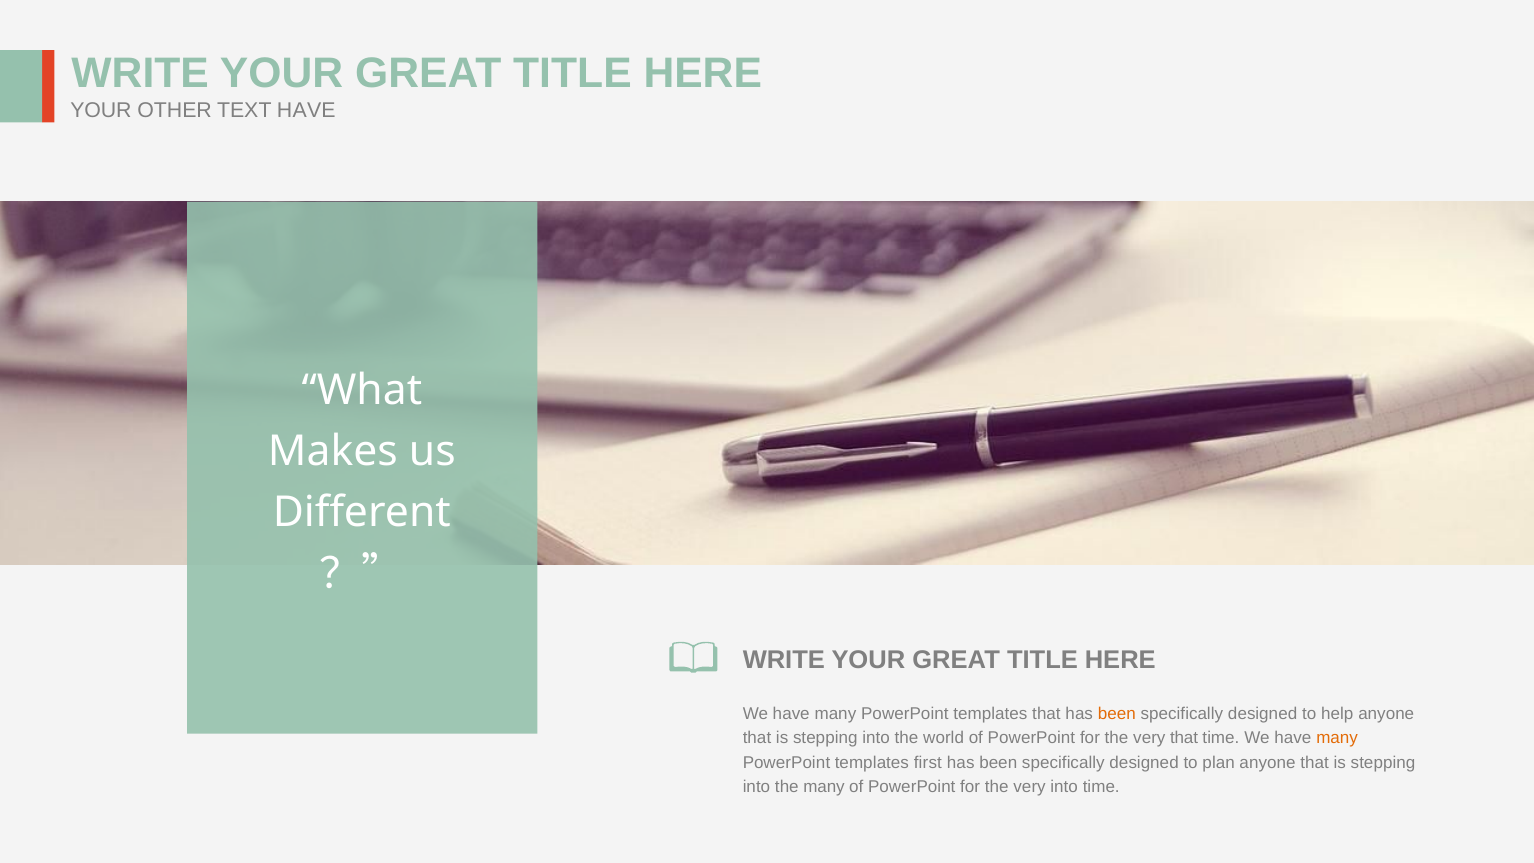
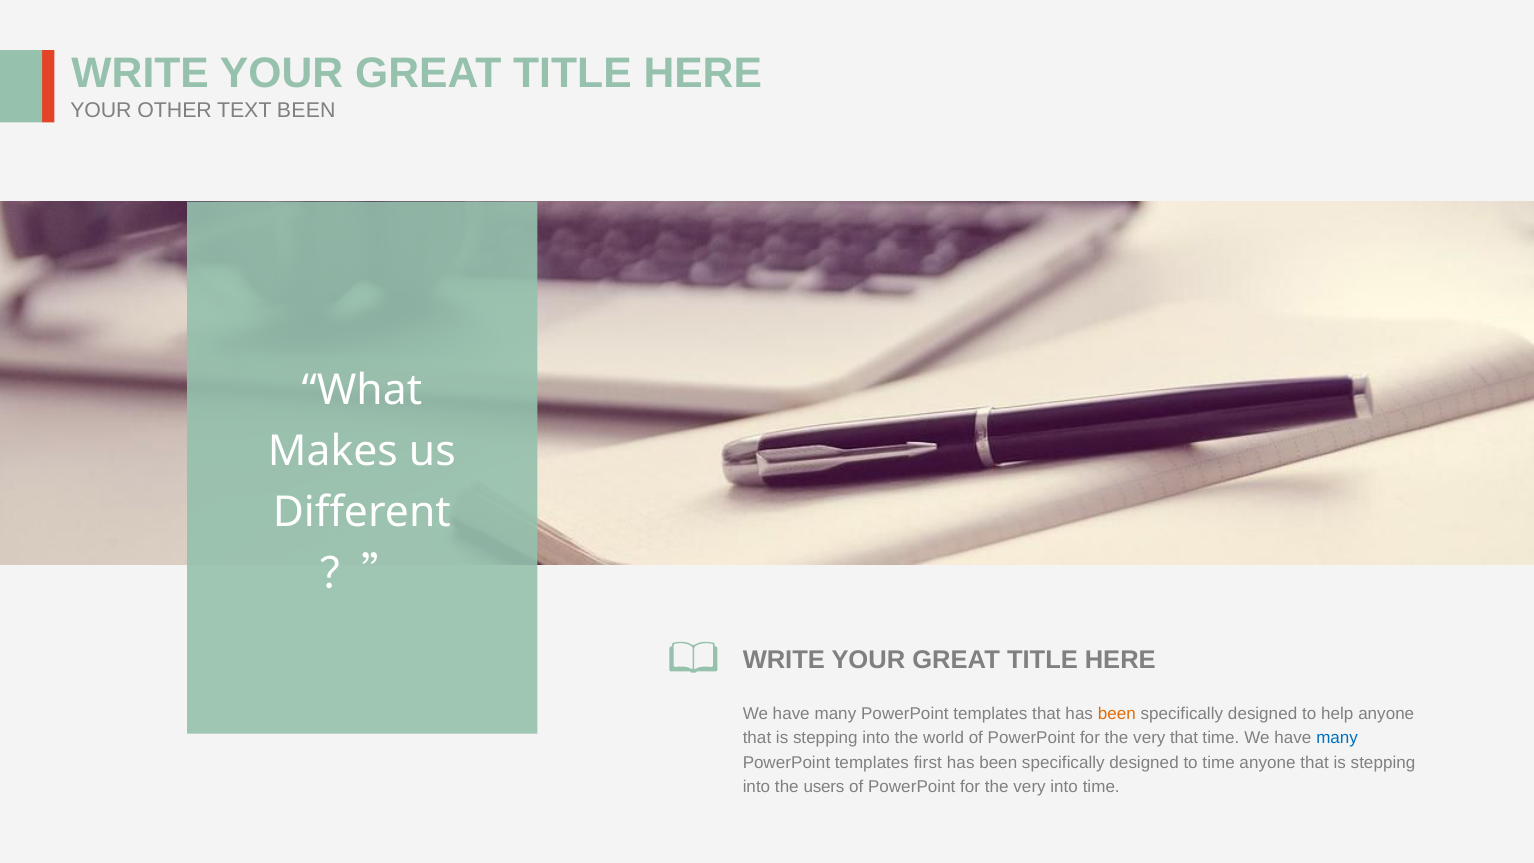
TEXT HAVE: HAVE -> BEEN
many at (1337, 738) colour: orange -> blue
to plan: plan -> time
the many: many -> users
